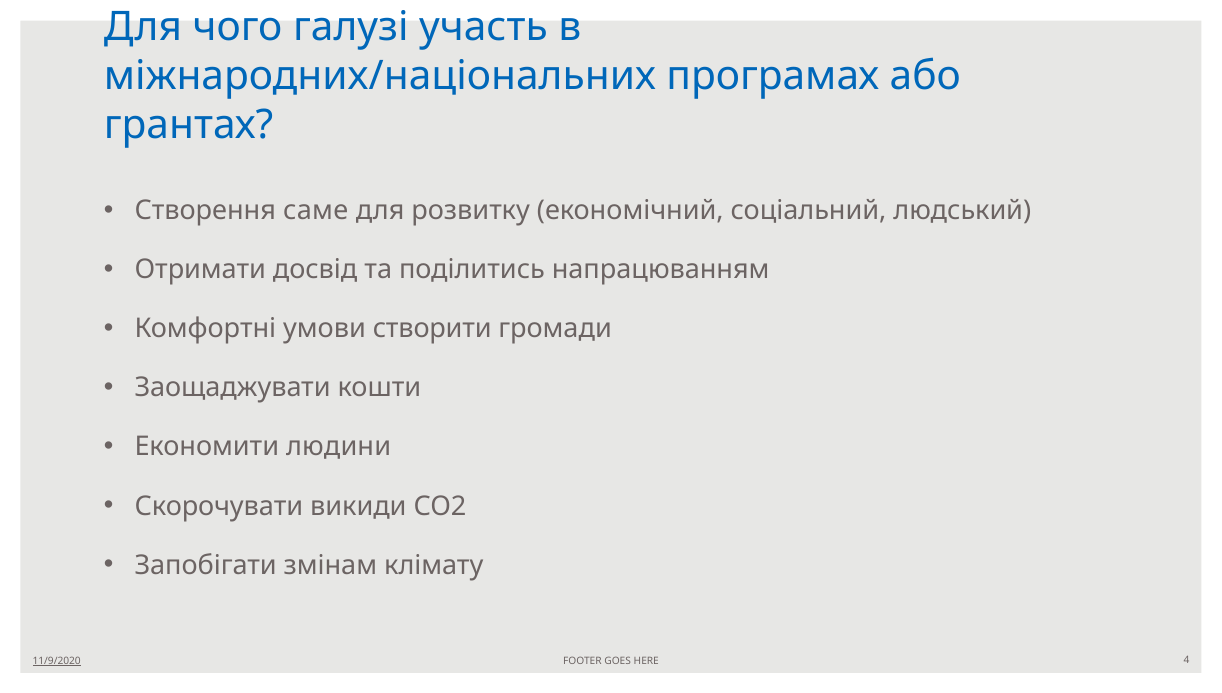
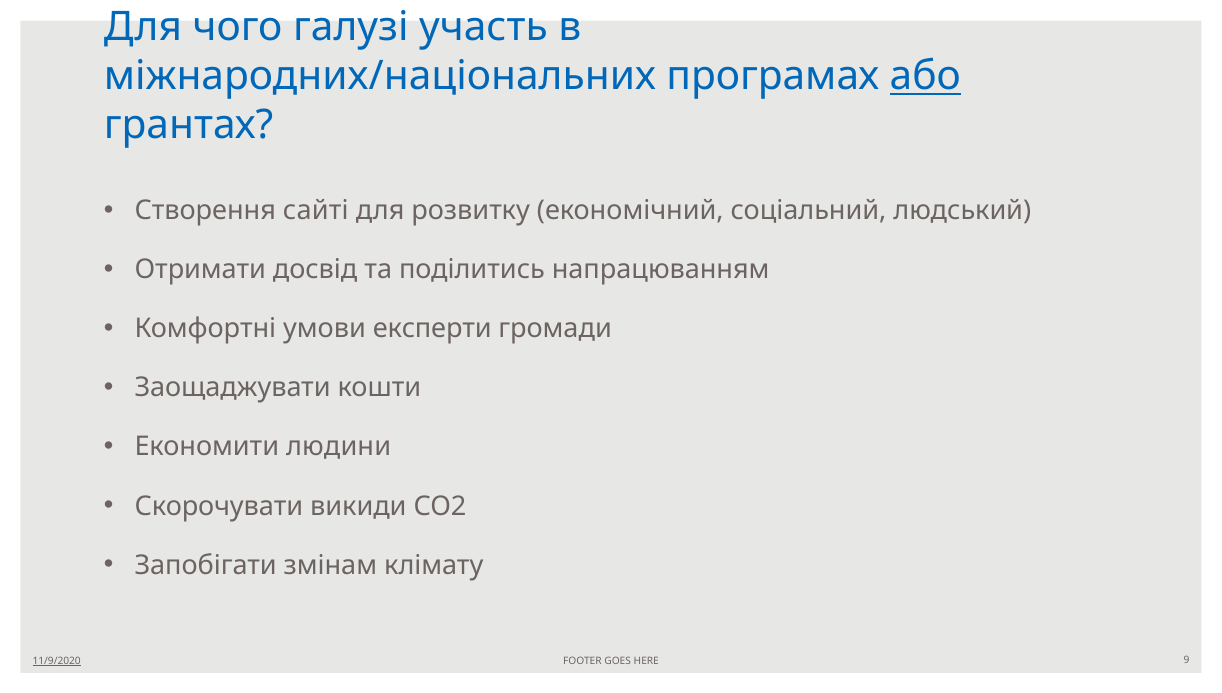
або underline: none -> present
саме: саме -> сайті
створити: створити -> експерти
4: 4 -> 9
